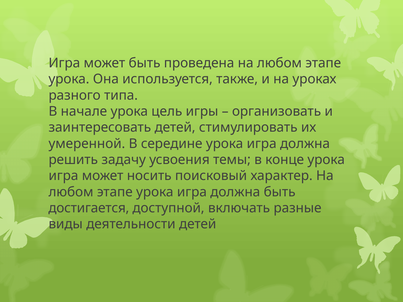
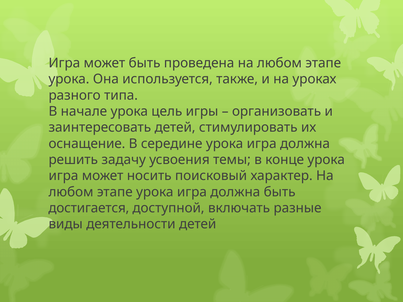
умеренной: умеренной -> оснащение
